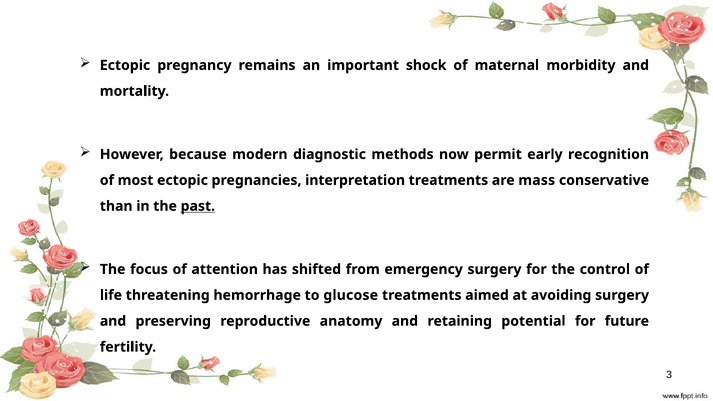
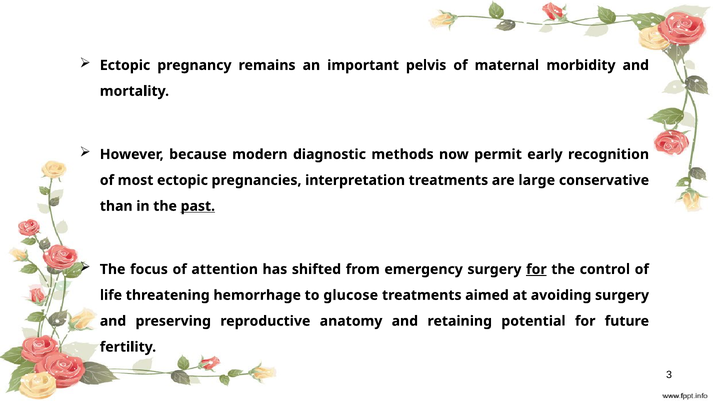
shock: shock -> pelvis
mass: mass -> large
for at (536, 269) underline: none -> present
